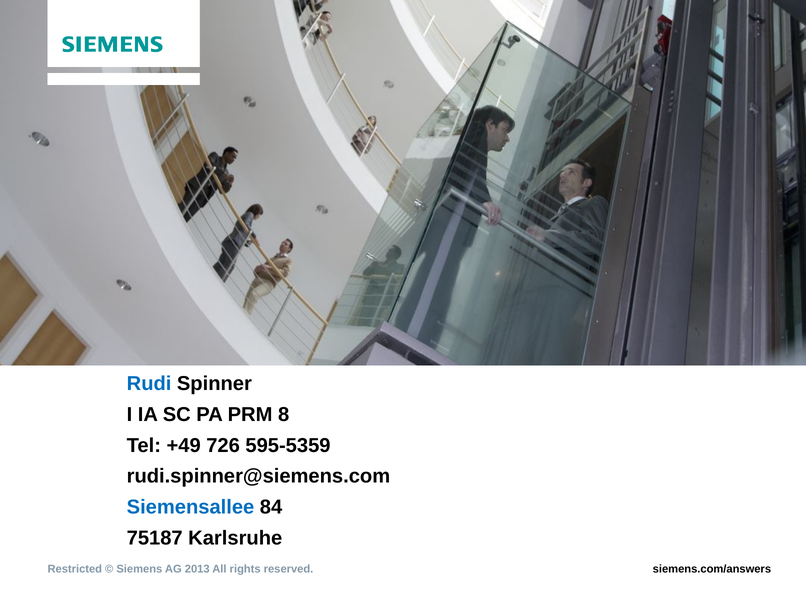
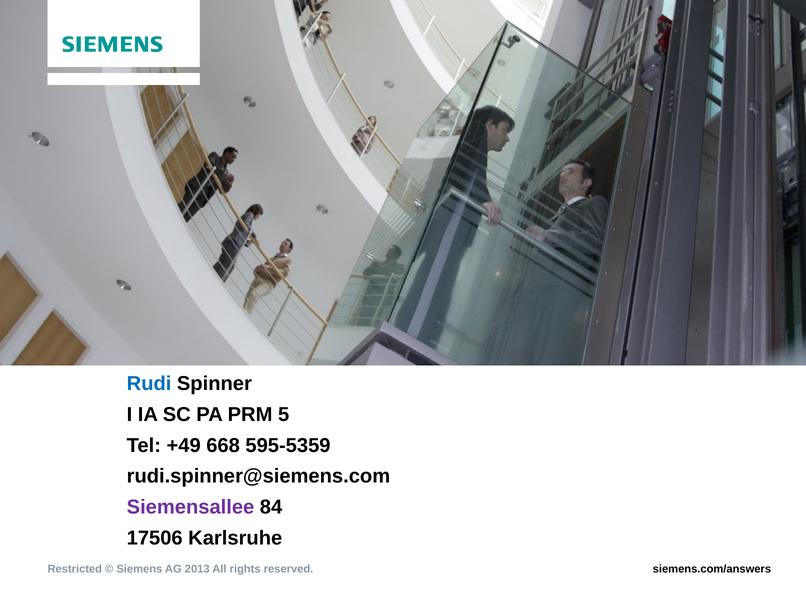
8: 8 -> 5
726: 726 -> 668
Siemensallee colour: blue -> purple
75187: 75187 -> 17506
